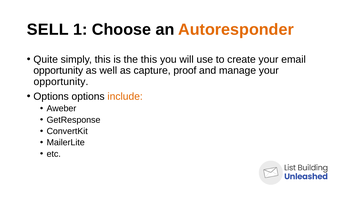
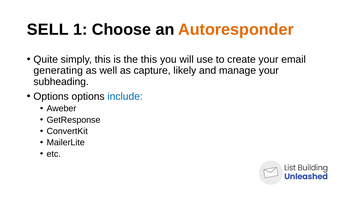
opportunity at (58, 71): opportunity -> generating
proof: proof -> likely
opportunity at (61, 82): opportunity -> subheading
include colour: orange -> blue
